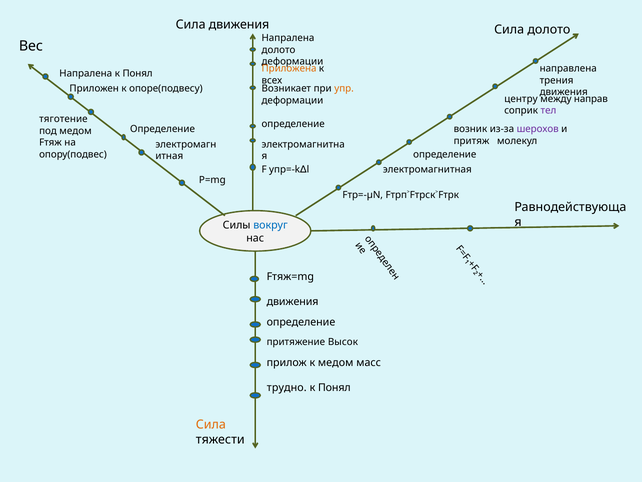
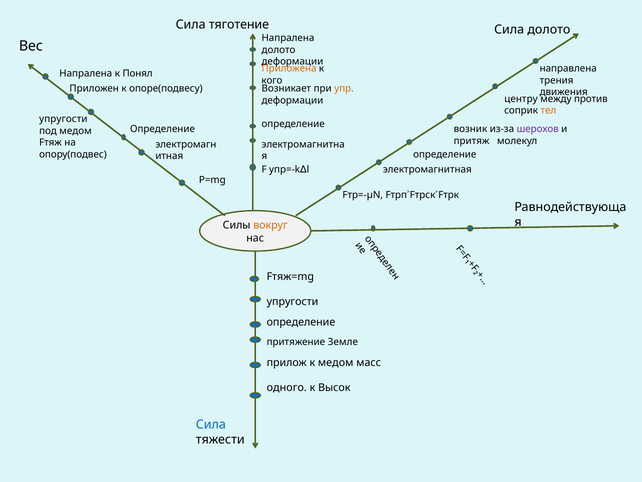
Сила движения: движения -> тяготение
всех: всех -> кого
направ: направ -> против
тел colour: purple -> orange
тяготение at (63, 119): тяготение -> упругости
вокруг colour: blue -> orange
движения at (293, 302): движения -> упругости
Высок: Высок -> Земле
трудно: трудно -> одного
Понял at (334, 388): Понял -> Высок
Сила at (211, 424) colour: orange -> blue
